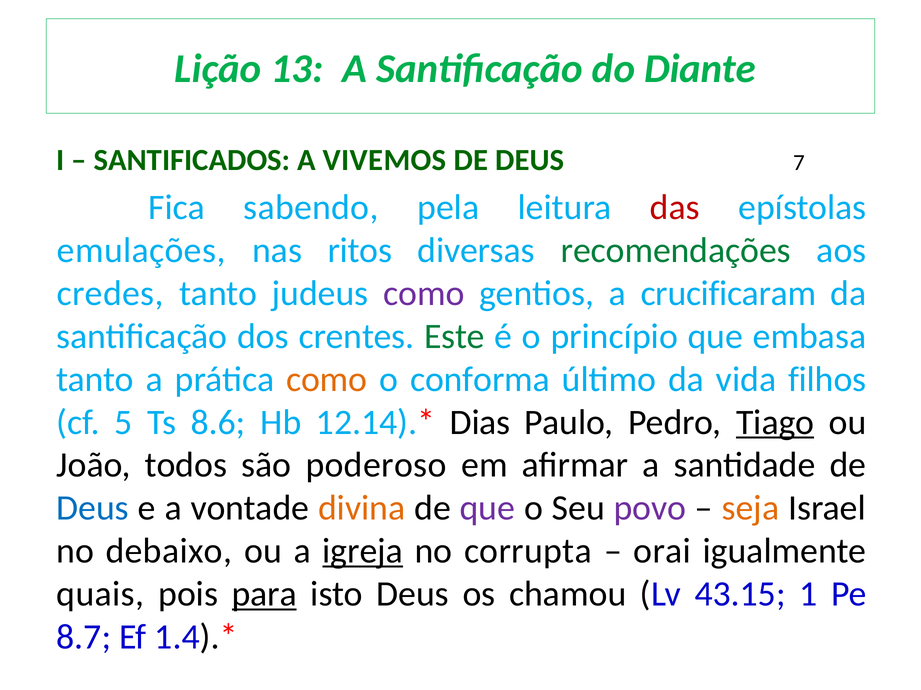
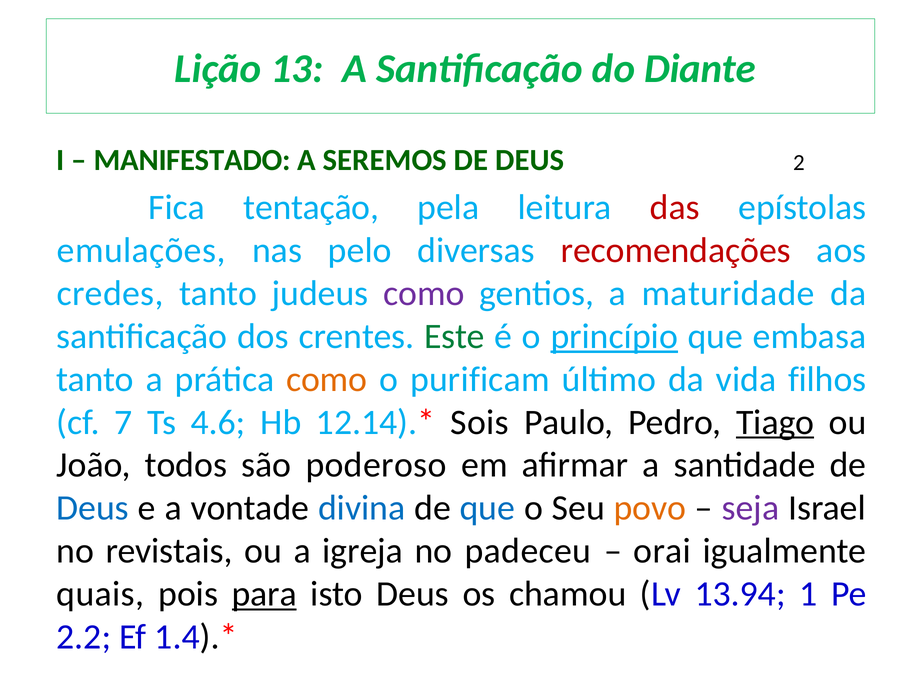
SANTIFICADOS: SANTIFICADOS -> MANIFESTADO
VIVEMOS: VIVEMOS -> SEREMOS
7: 7 -> 2
sabendo: sabendo -> tentação
ritos: ritos -> pelo
recomendações colour: green -> red
crucificaram: crucificaram -> maturidade
princípio underline: none -> present
conforma: conforma -> purificam
5: 5 -> 7
8.6: 8.6 -> 4.6
Dias: Dias -> Sois
divina colour: orange -> blue
que at (487, 509) colour: purple -> blue
povo colour: purple -> orange
seja colour: orange -> purple
debaixo: debaixo -> revistais
igreja underline: present -> none
corrupta: corrupta -> padeceu
43.15: 43.15 -> 13.94
8.7: 8.7 -> 2.2
